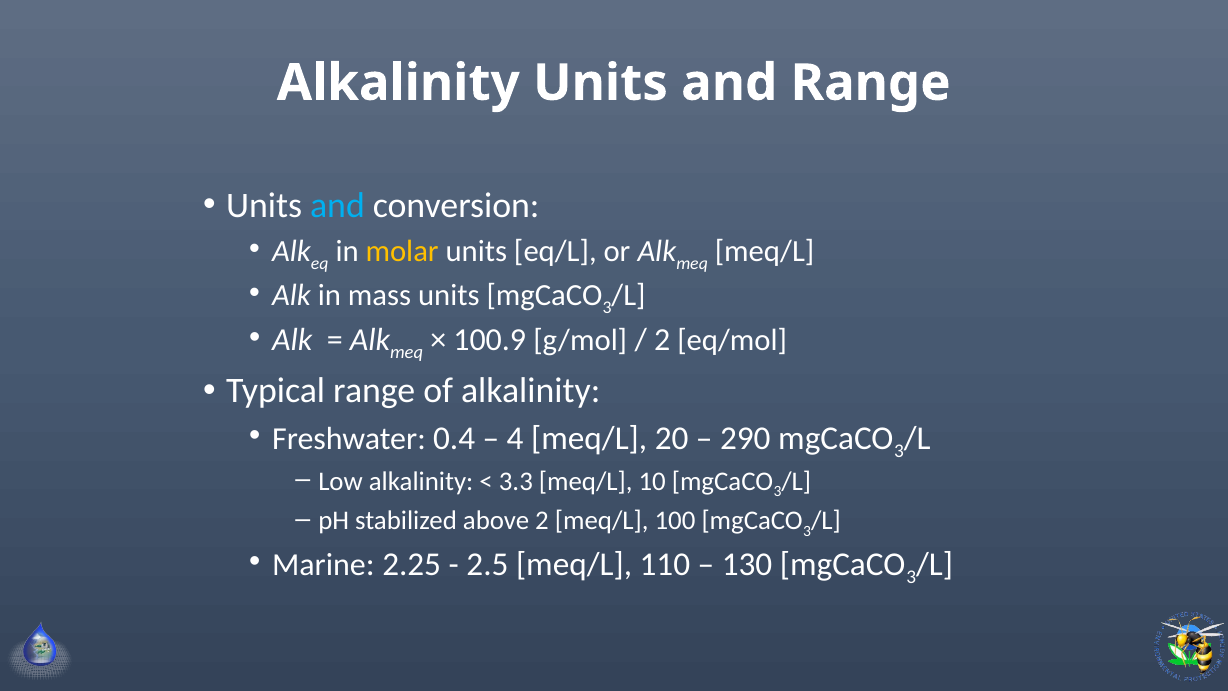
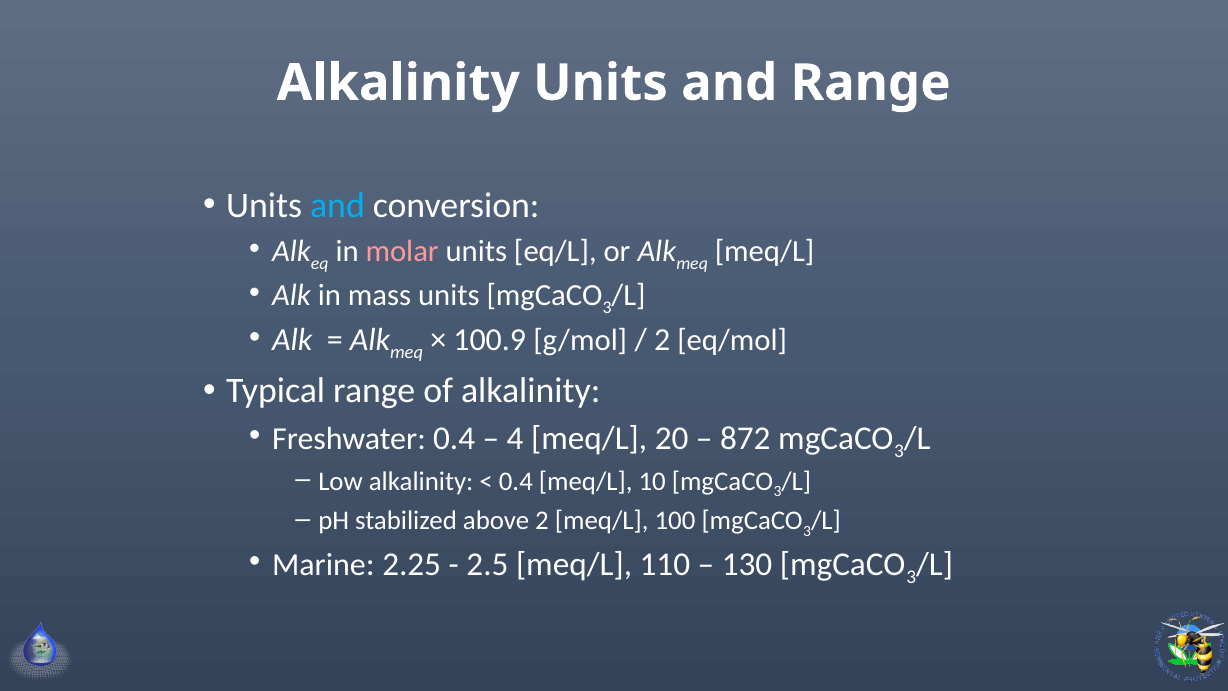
molar colour: yellow -> pink
290: 290 -> 872
3.3 at (516, 481): 3.3 -> 0.4
